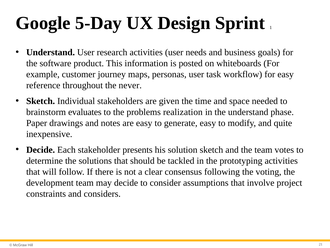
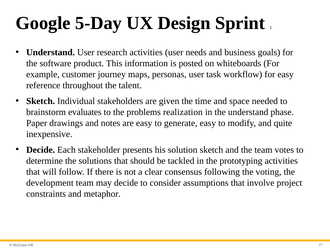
never: never -> talent
considers: considers -> metaphor
